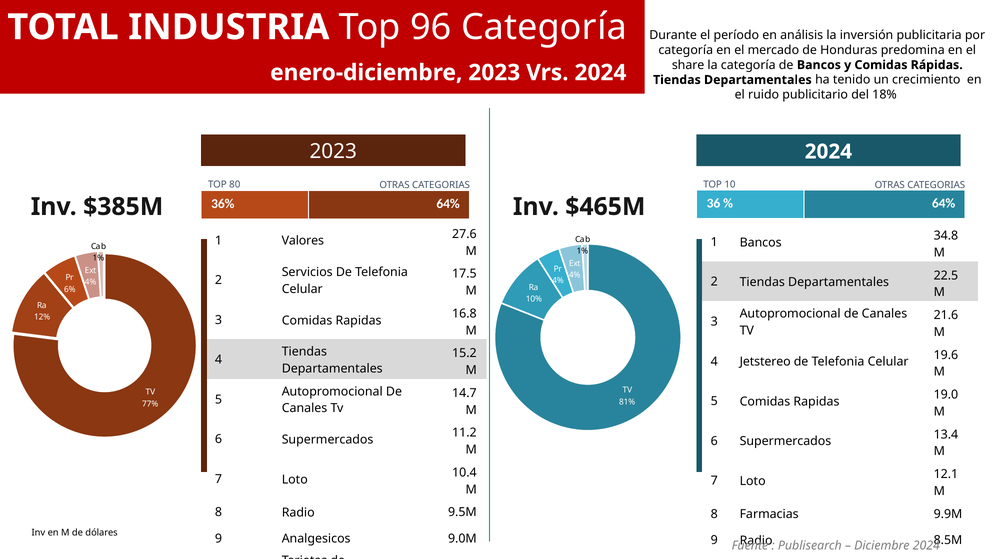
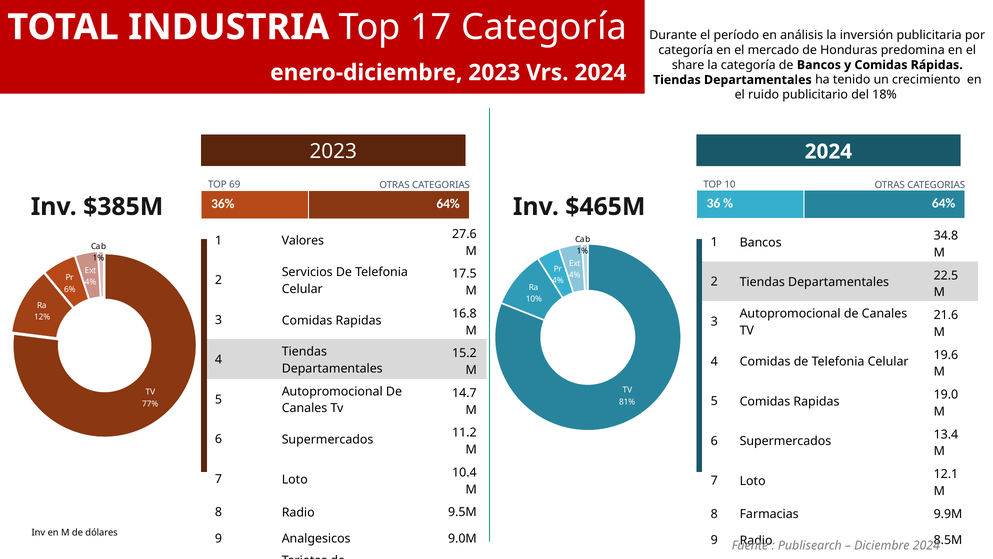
96: 96 -> 17
80: 80 -> 69
4 Jetstereo: Jetstereo -> Comidas
